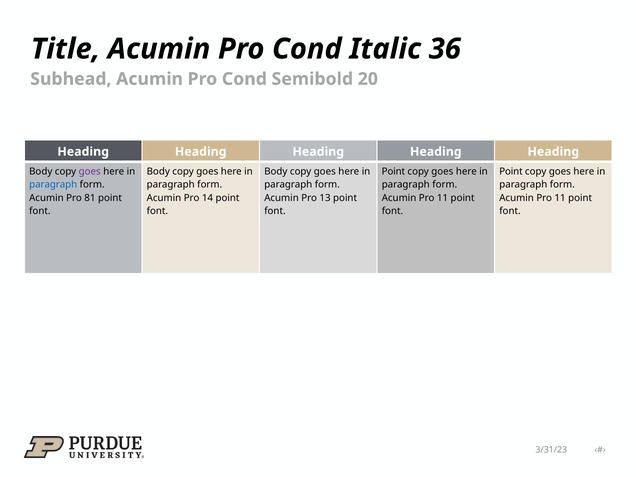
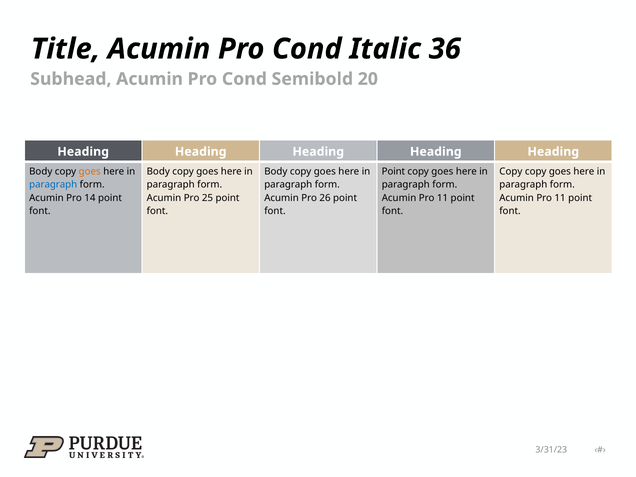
goes at (90, 171) colour: purple -> orange
Point at (511, 171): Point -> Copy
81: 81 -> 14
14: 14 -> 25
13: 13 -> 26
